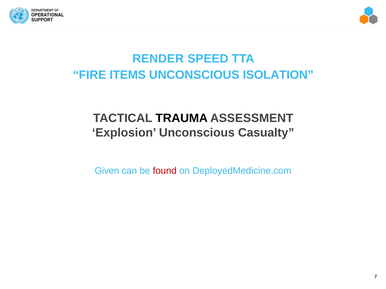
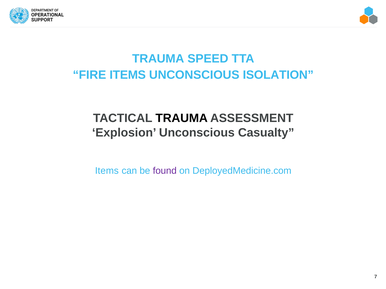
RENDER at (158, 59): RENDER -> TRAUMA
Given at (107, 171): Given -> Items
found colour: red -> purple
